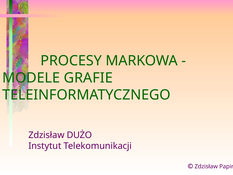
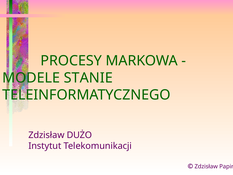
GRAFIE: GRAFIE -> STANIE
